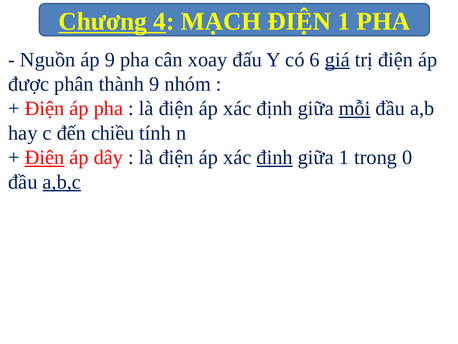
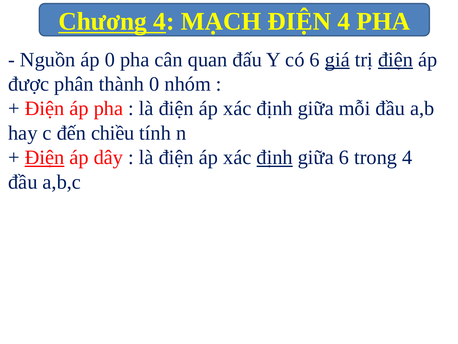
ĐIỆN 1: 1 -> 4
áp 9: 9 -> 0
xoay: xoay -> quan
điện at (396, 60) underline: none -> present
thành 9: 9 -> 0
mỗi underline: present -> none
giữa 1: 1 -> 6
trong 0: 0 -> 4
a,b,c underline: present -> none
